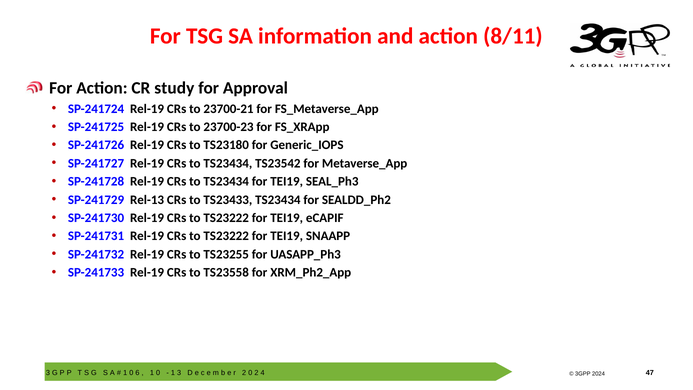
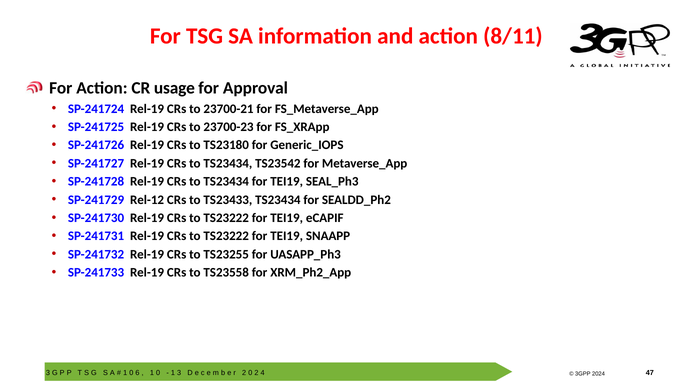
study: study -> usage
Rel-13: Rel-13 -> Rel-12
